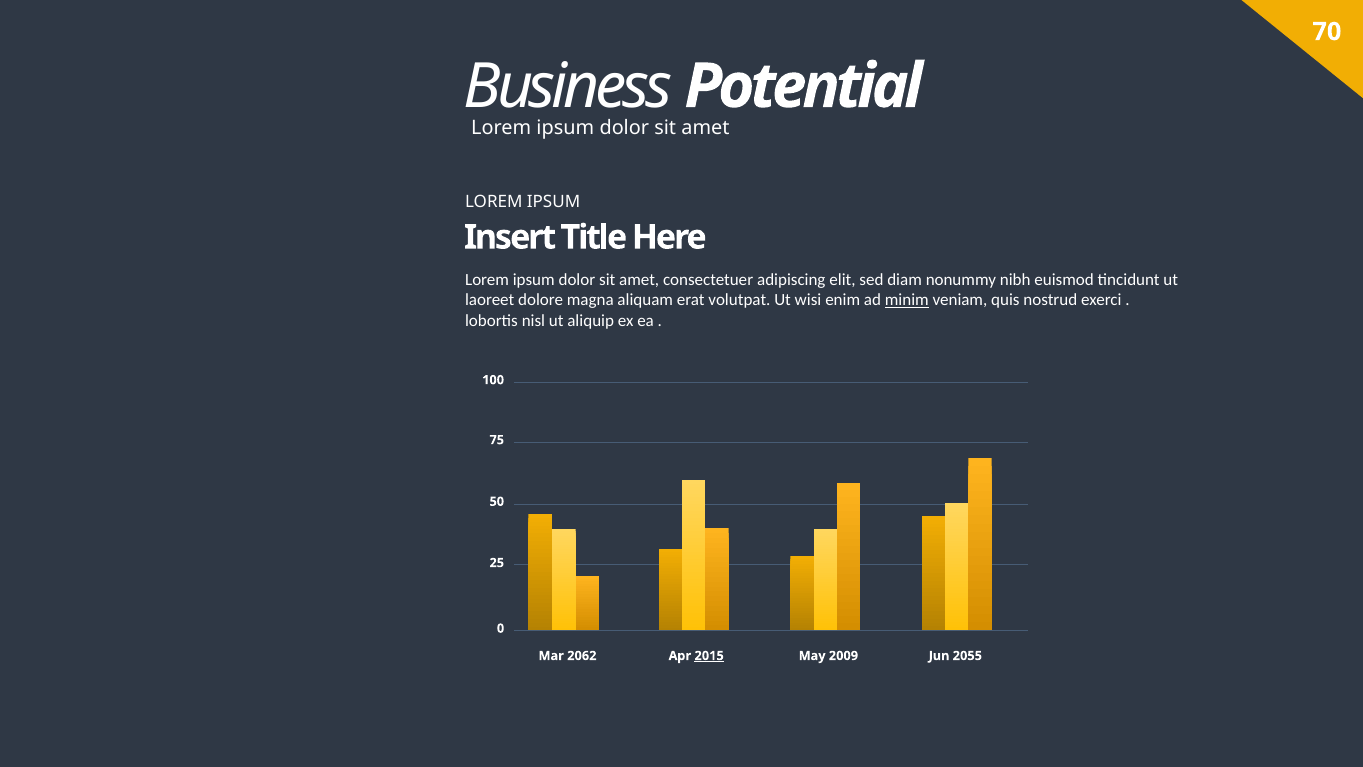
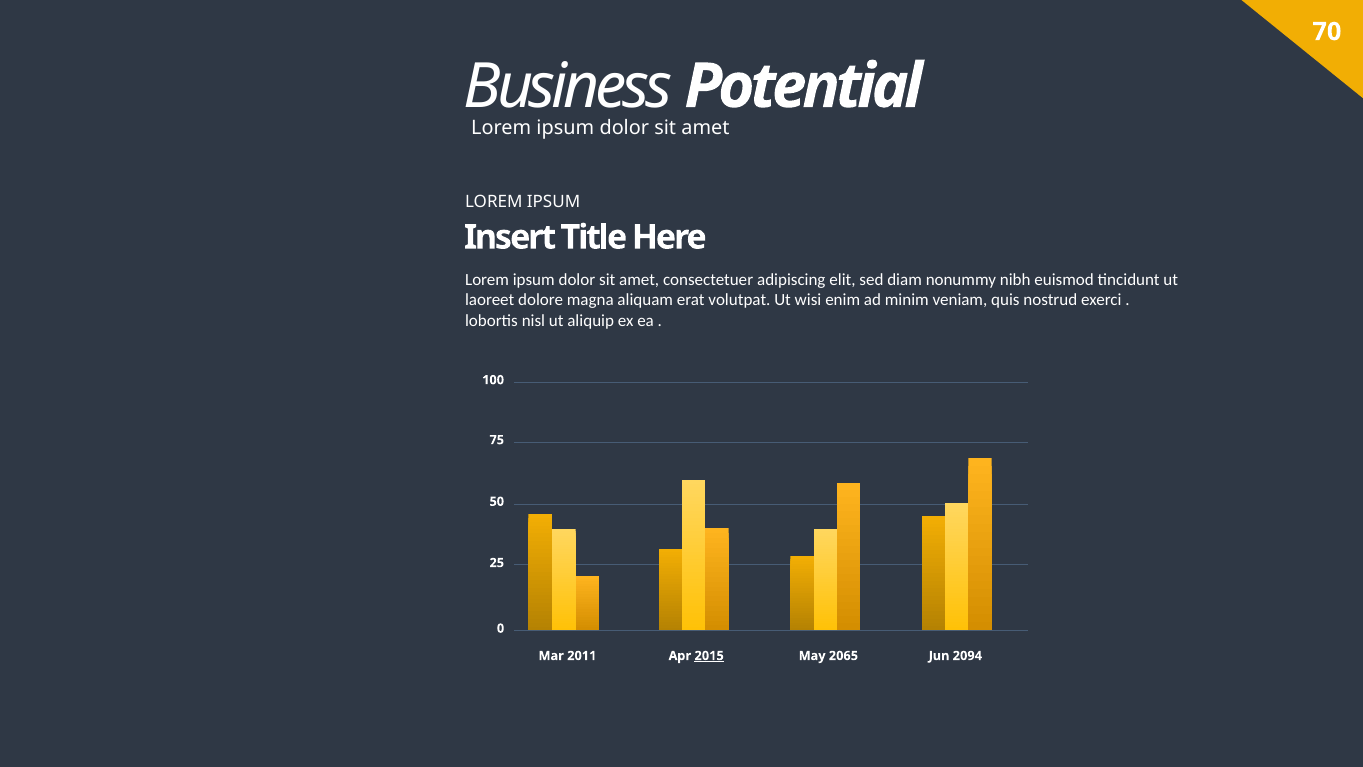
minim underline: present -> none
2062: 2062 -> 2011
2009: 2009 -> 2065
2055: 2055 -> 2094
